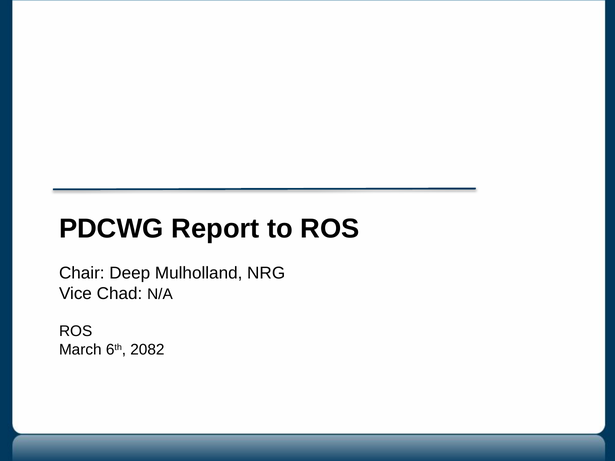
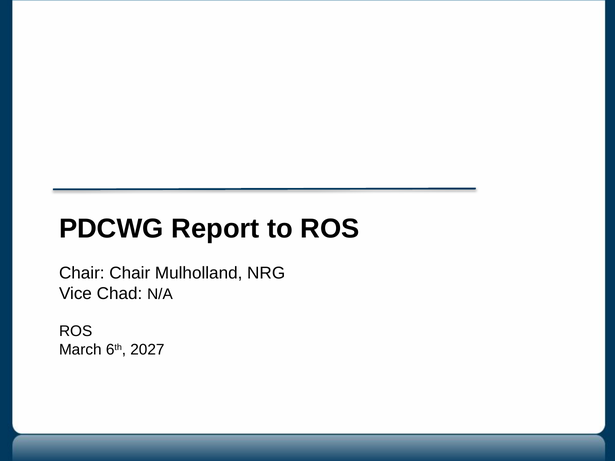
Chair Deep: Deep -> Chair
2082: 2082 -> 2027
